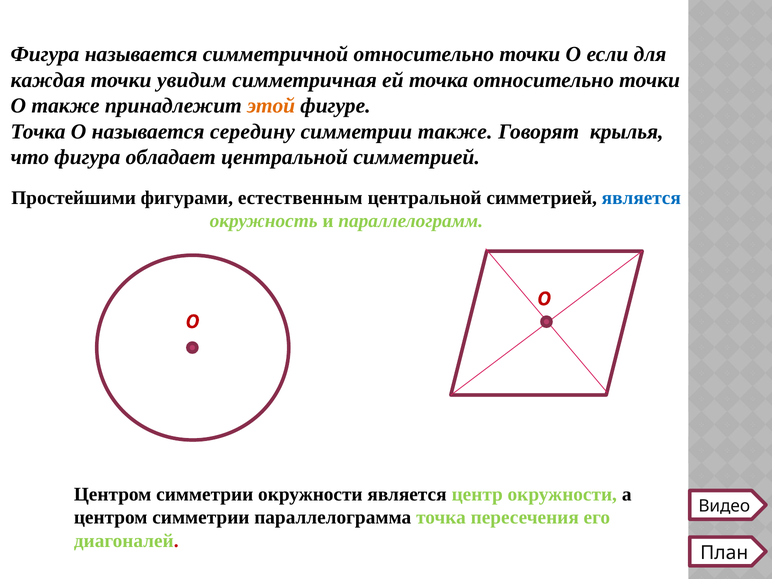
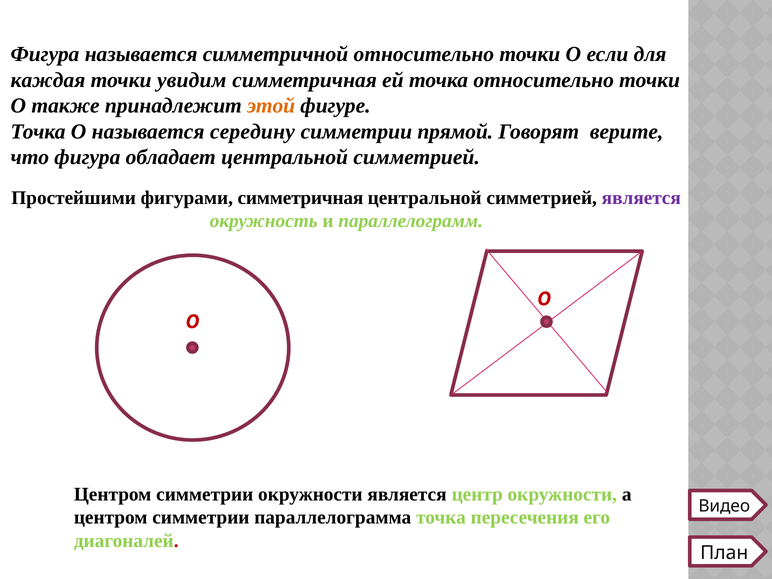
симметрии также: также -> прямой
крылья: крылья -> верите
фигурами естественным: естественным -> симметричная
является at (641, 198) colour: blue -> purple
